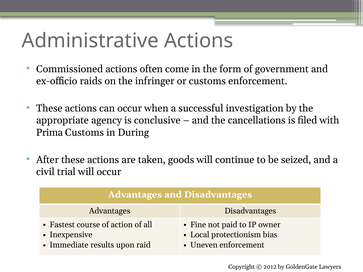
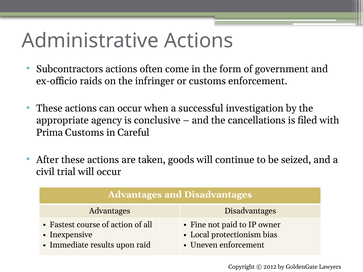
Commissioned: Commissioned -> Subcontractors
During: During -> Careful
